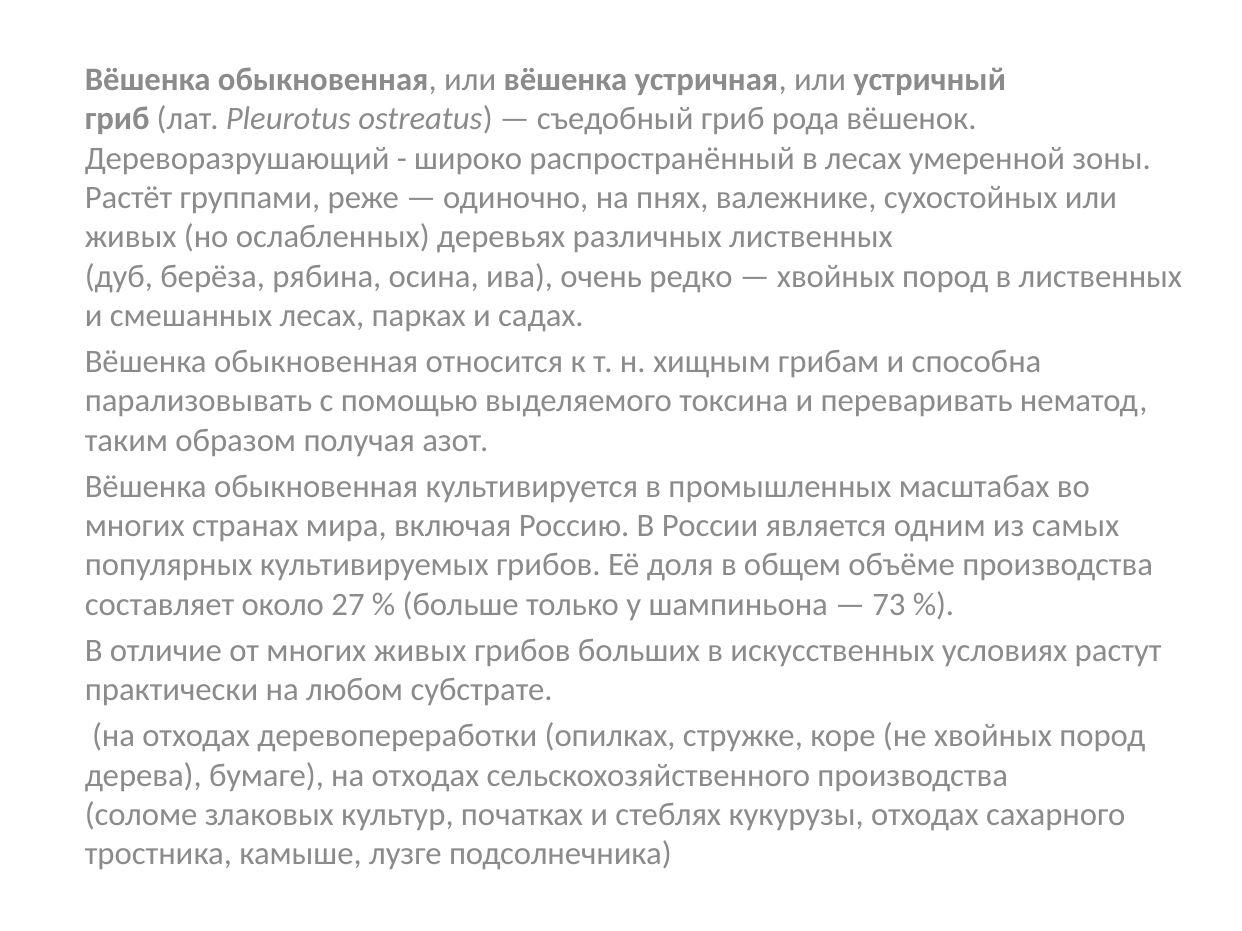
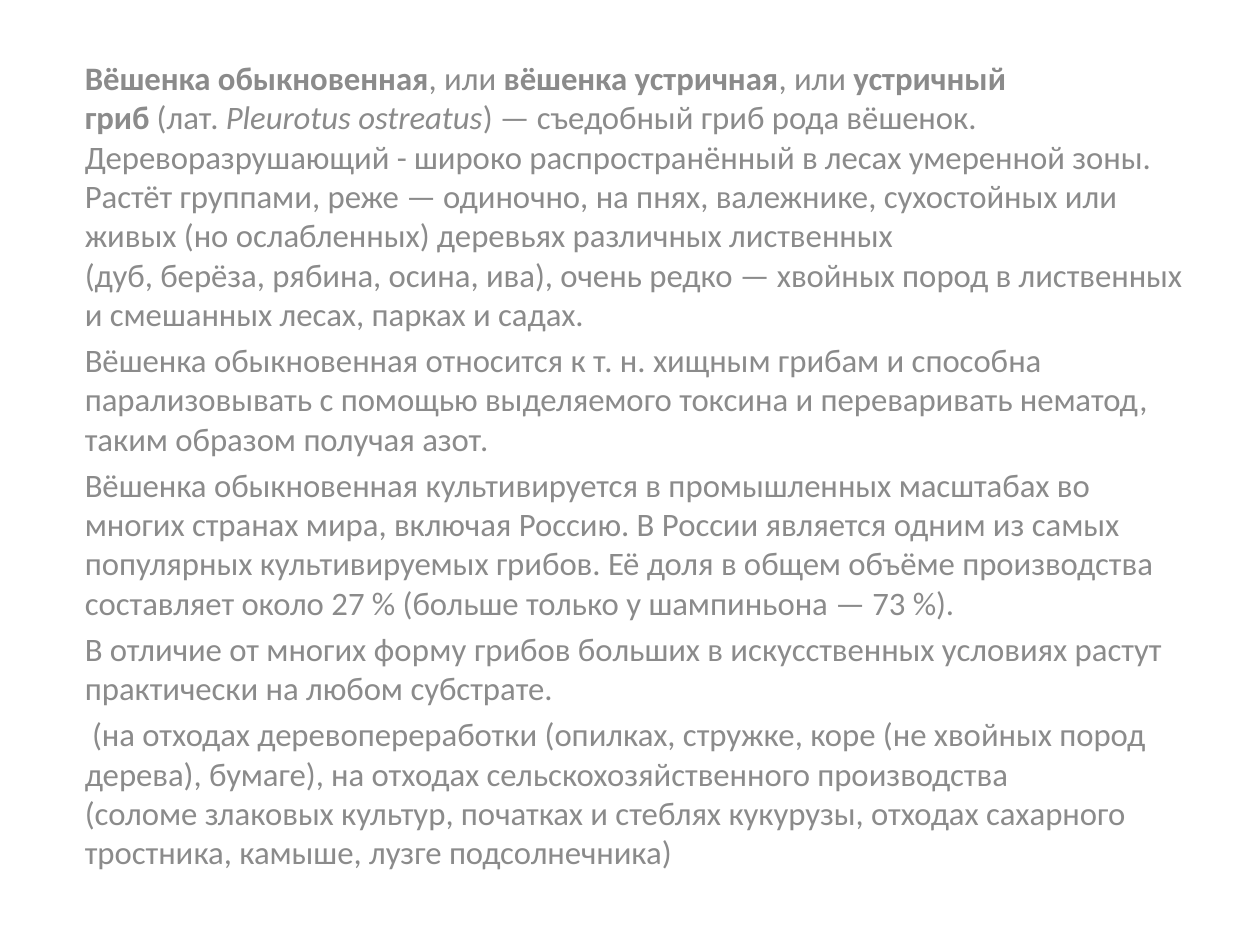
многих живых: живых -> форму
